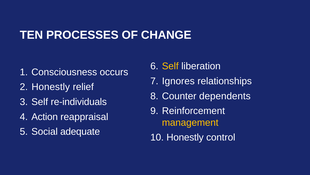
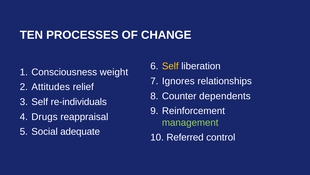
occurs: occurs -> weight
Honestly at (51, 87): Honestly -> Attitudes
Action: Action -> Drugs
management colour: yellow -> light green
Honestly at (185, 137): Honestly -> Referred
